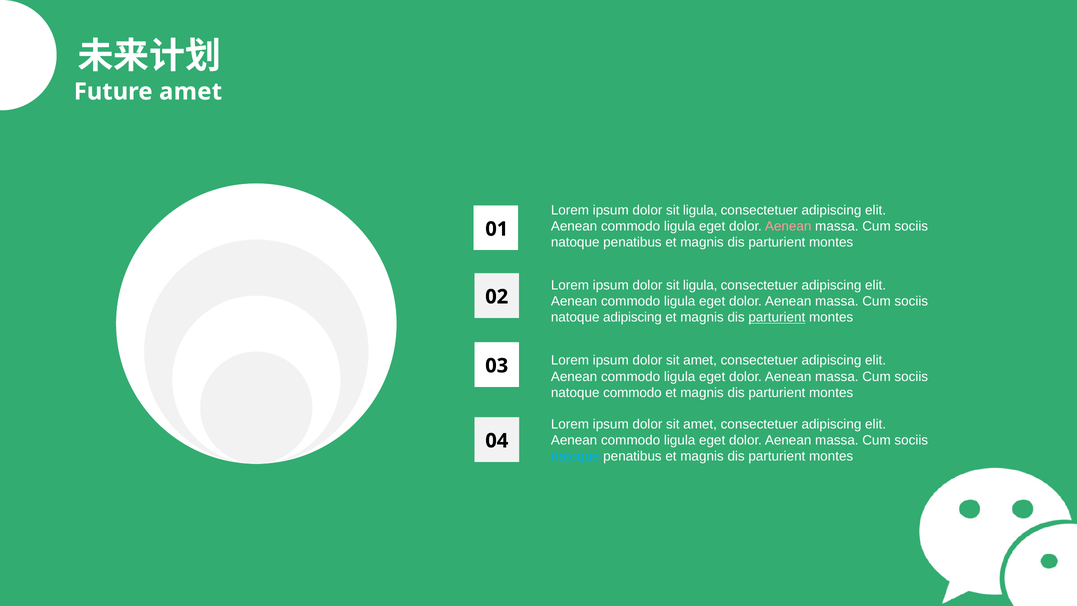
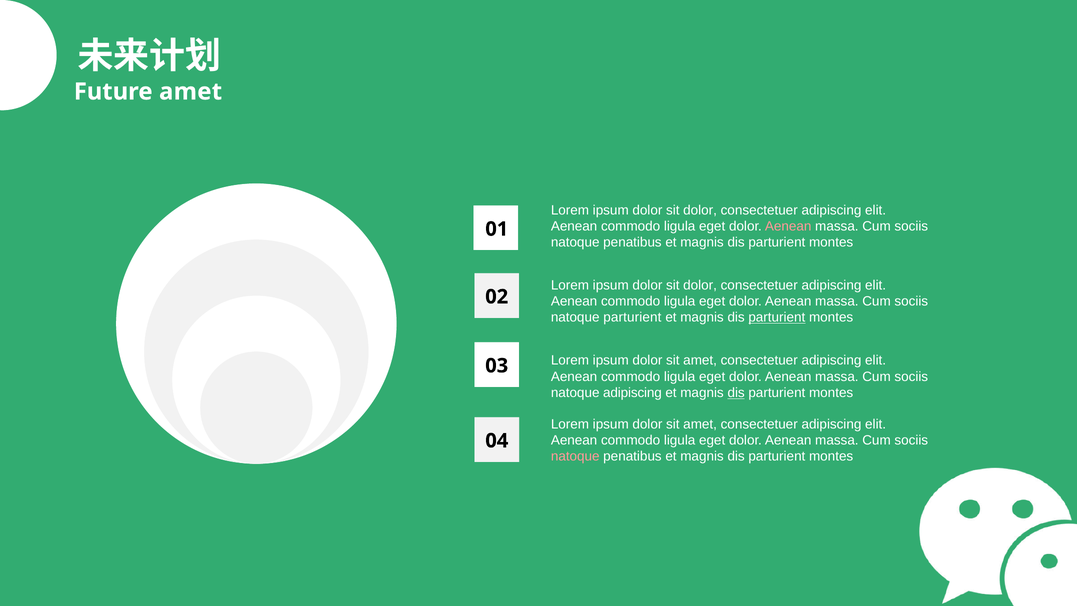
ligula at (700, 210): ligula -> dolor
ligula at (700, 285): ligula -> dolor
natoque adipiscing: adipiscing -> parturient
natoque commodo: commodo -> adipiscing
dis at (736, 393) underline: none -> present
natoque at (575, 456) colour: light blue -> pink
